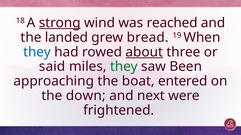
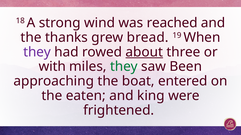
strong underline: present -> none
landed: landed -> thanks
they at (37, 52) colour: blue -> purple
said: said -> with
down: down -> eaten
next: next -> king
